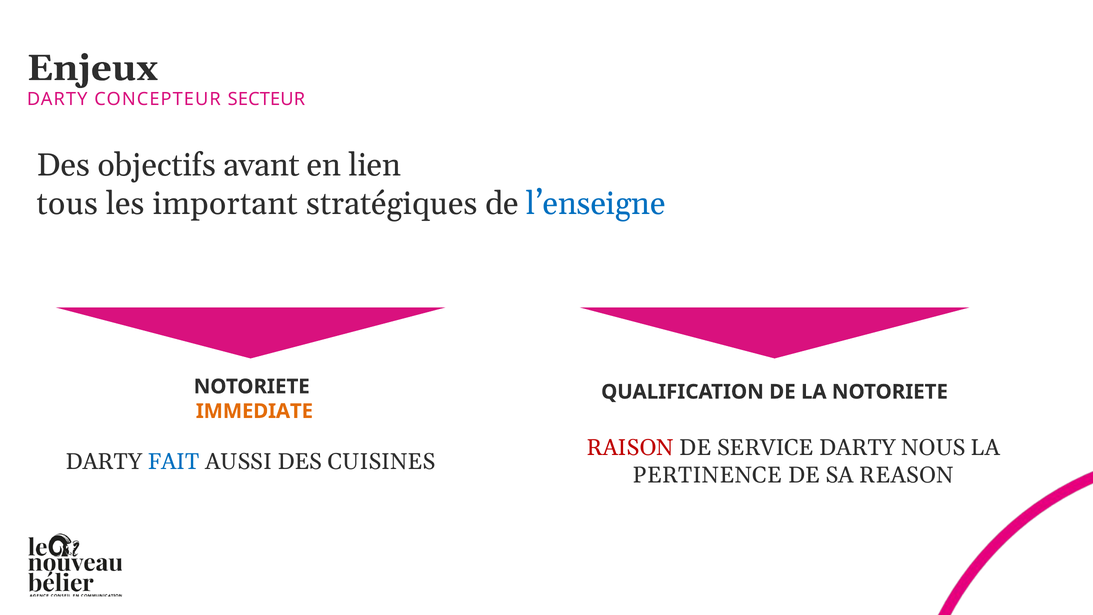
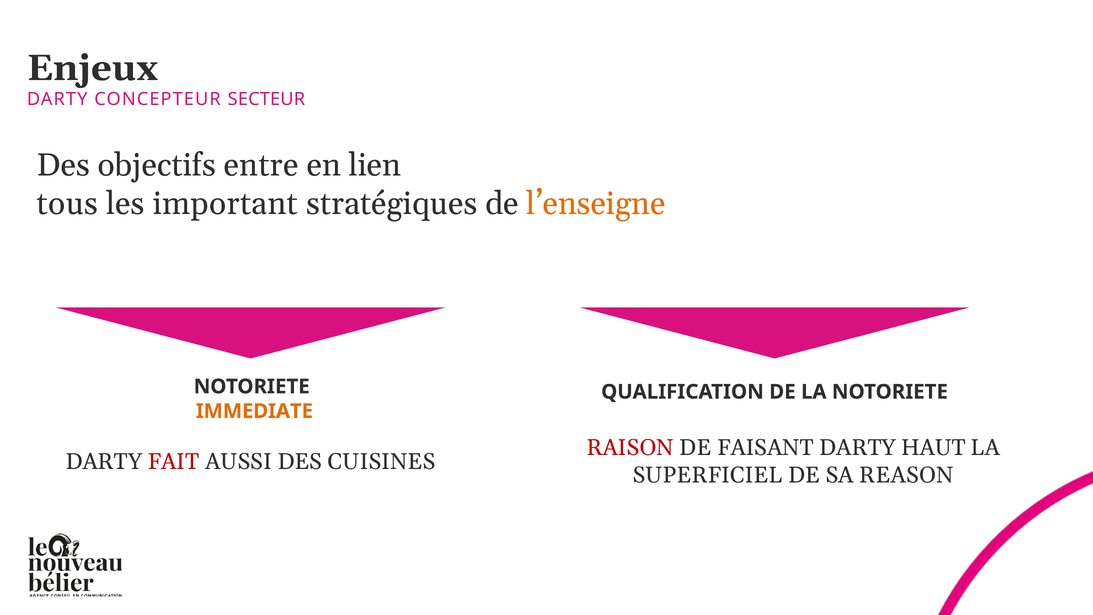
avant: avant -> entre
l’enseigne colour: blue -> orange
SERVICE: SERVICE -> FAISANT
NOUS: NOUS -> HAUT
FAIT colour: blue -> red
PERTINENCE: PERTINENCE -> SUPERFICIEL
